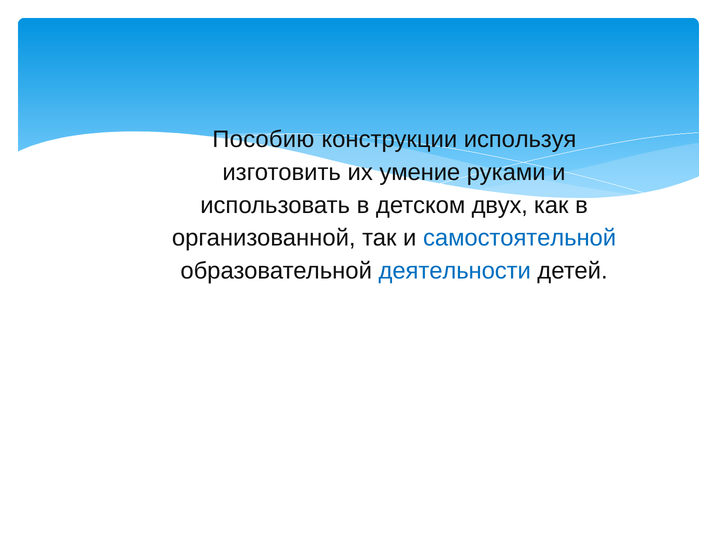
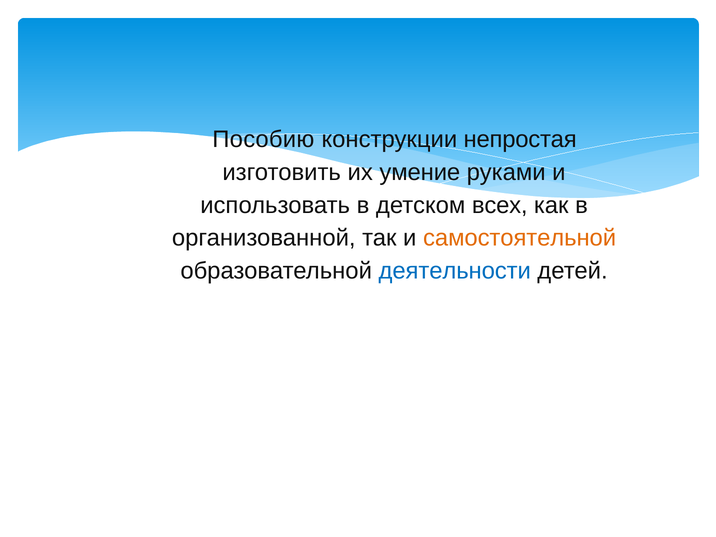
используя: используя -> непростая
двух: двух -> всех
самостоятельной colour: blue -> orange
